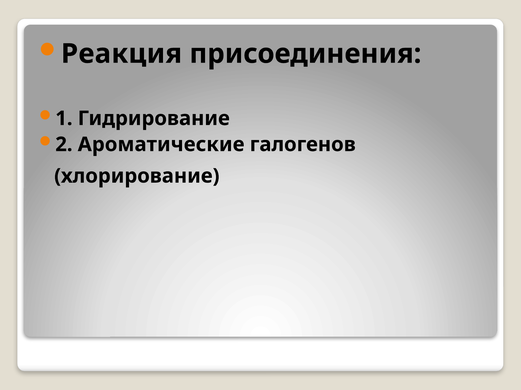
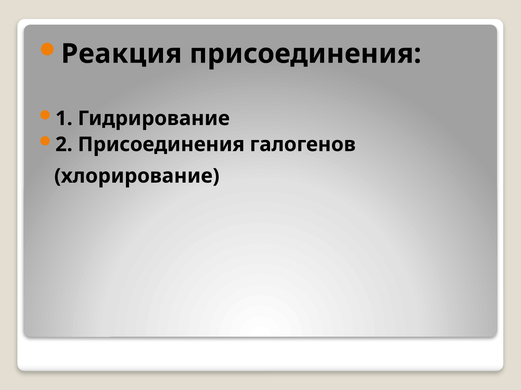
2 Ароматические: Ароматические -> Присоединения
